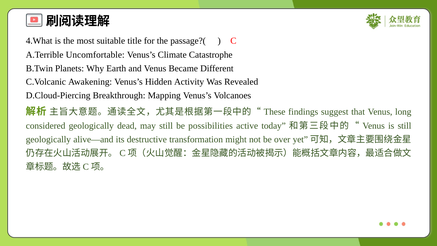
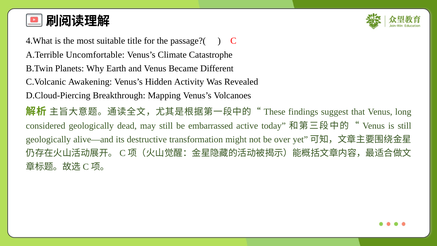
possibilities: possibilities -> embarrassed
